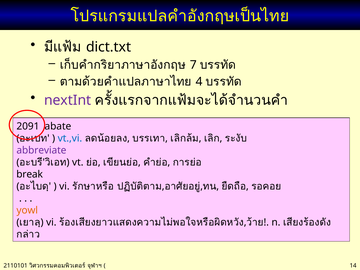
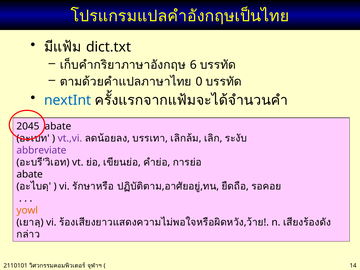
7: 7 -> 6
4: 4 -> 0
nextInt colour: purple -> blue
2091: 2091 -> 2045
vt.,vi colour: blue -> purple
break at (30, 174): break -> abate
